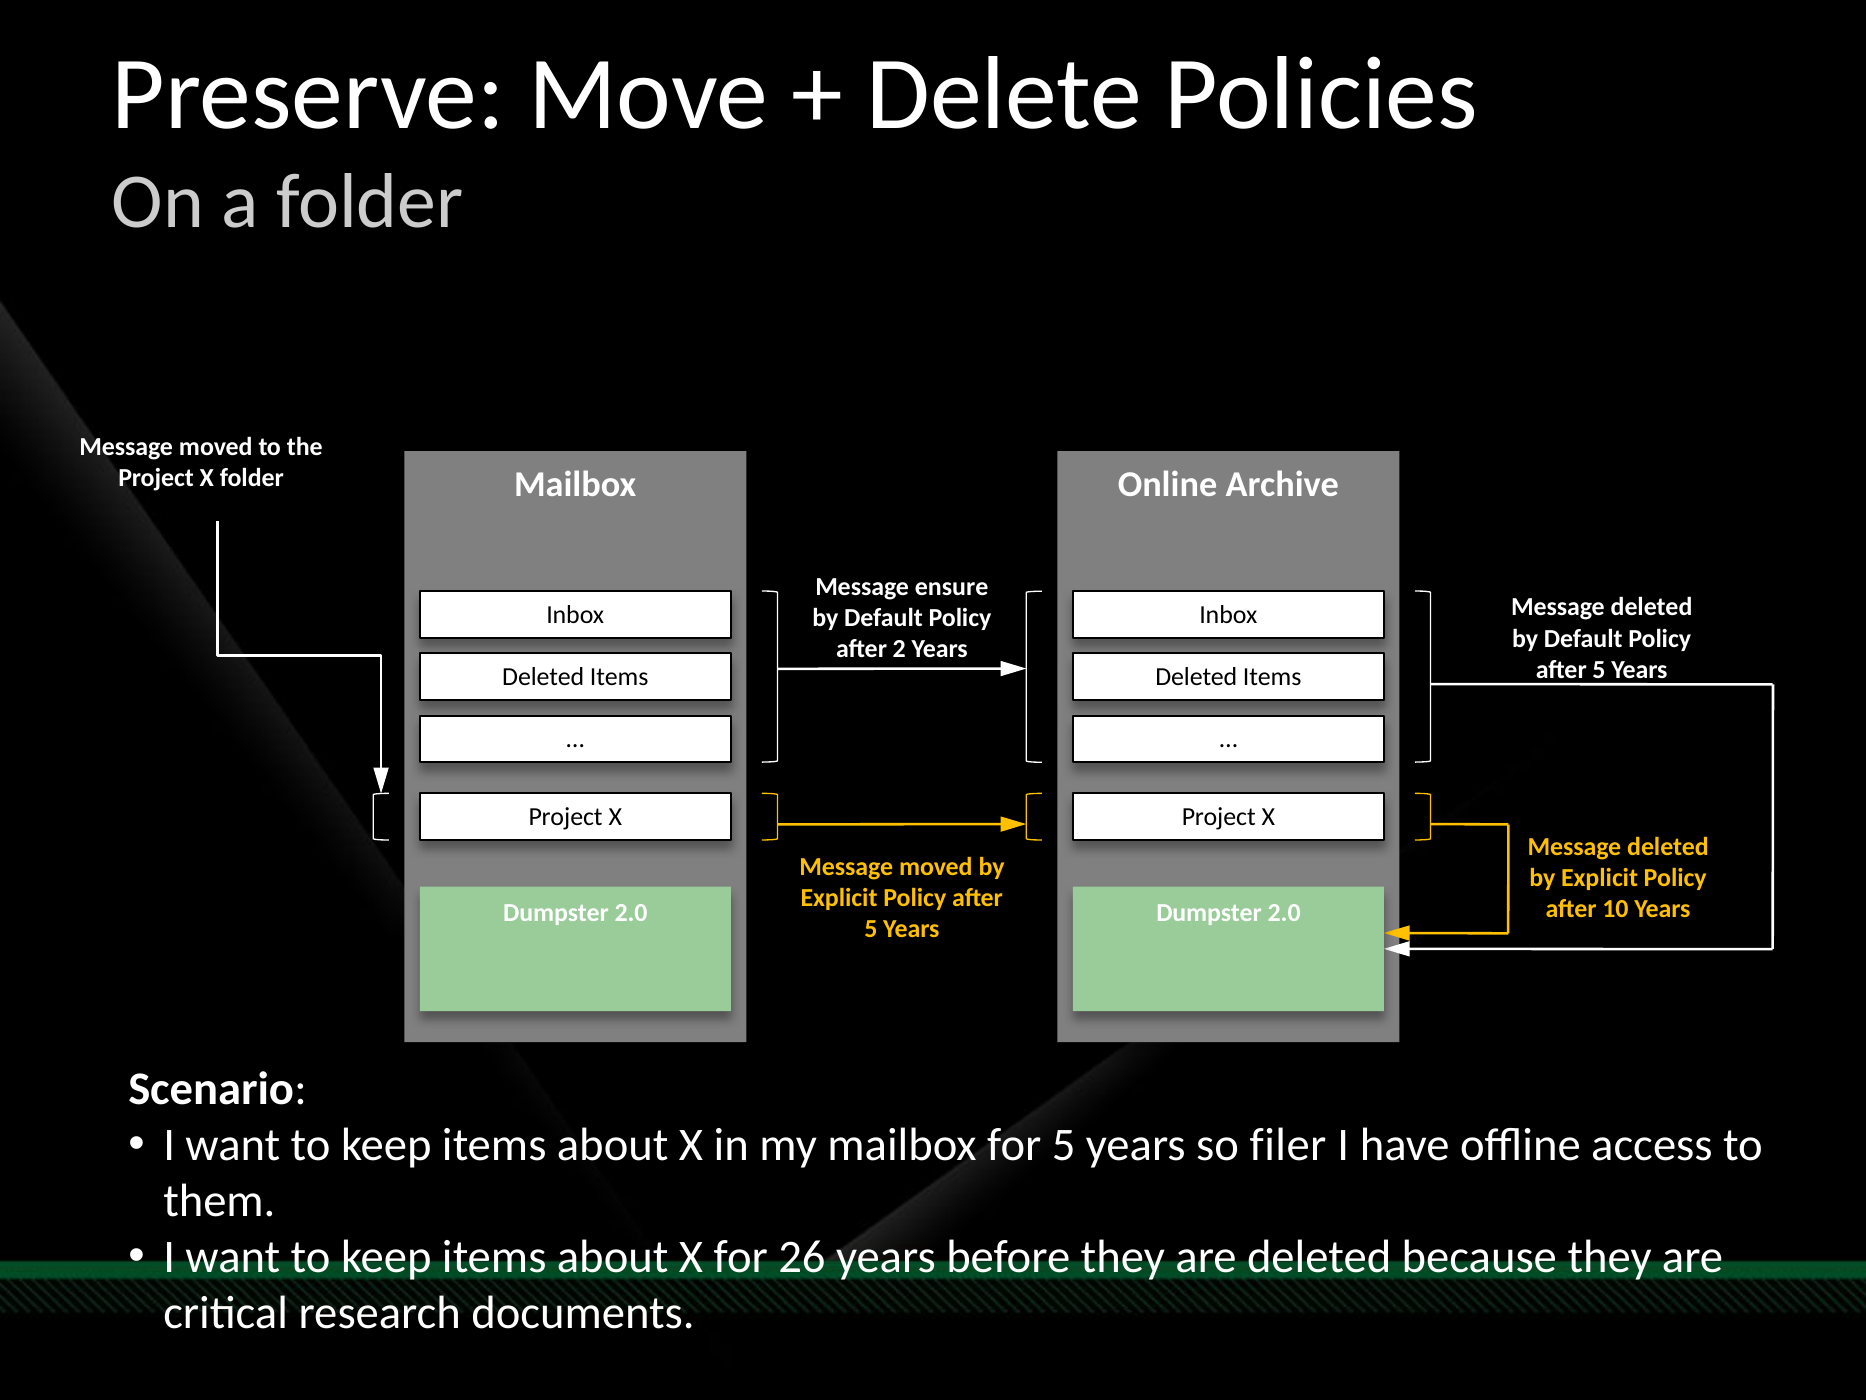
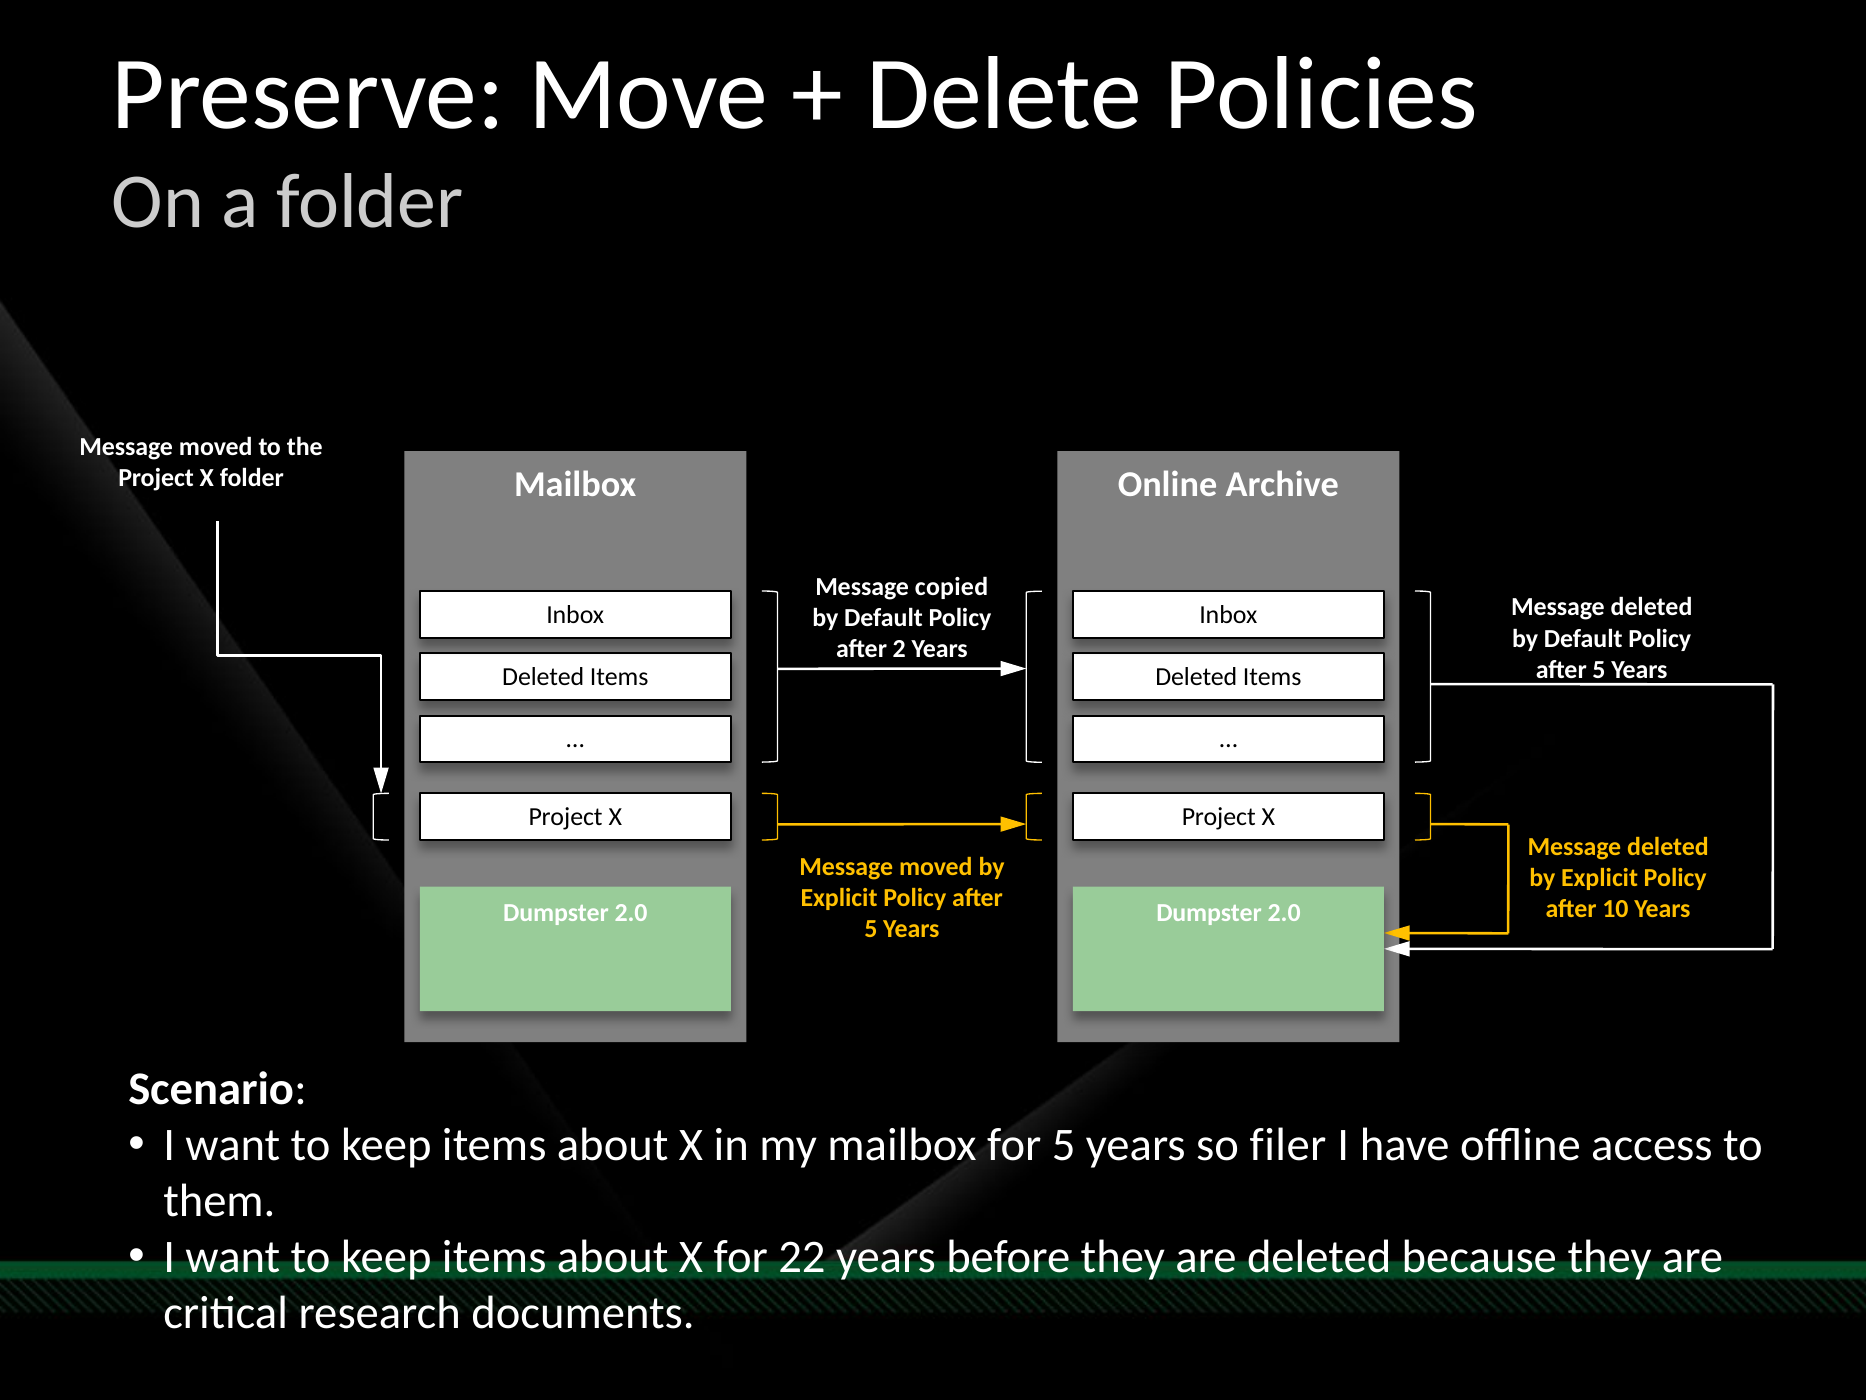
ensure: ensure -> copied
26: 26 -> 22
